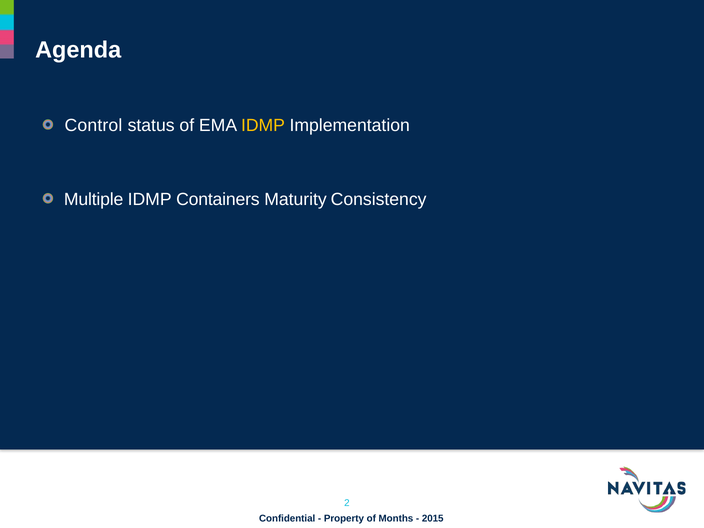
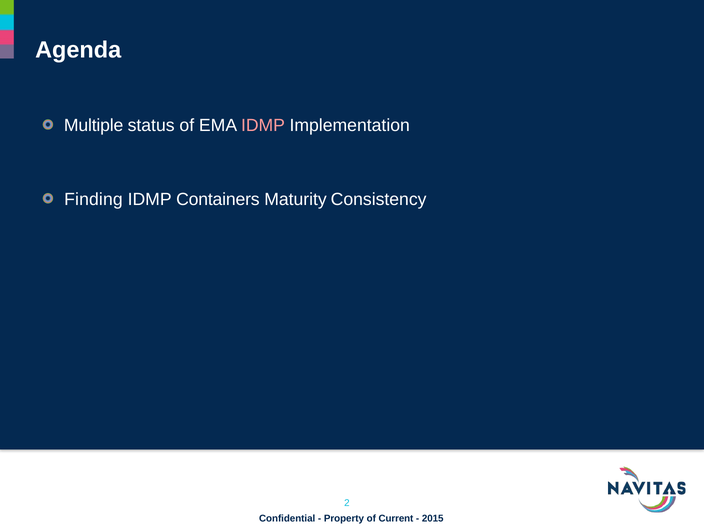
Control: Control -> Multiple
IDMP at (263, 125) colour: yellow -> pink
Multiple: Multiple -> Finding
Months: Months -> Current
